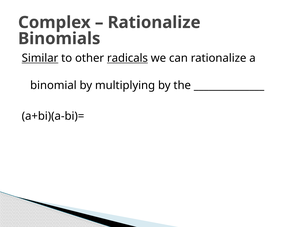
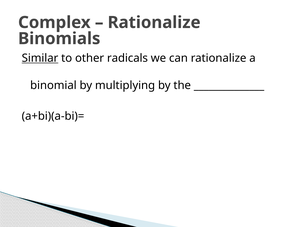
radicals underline: present -> none
